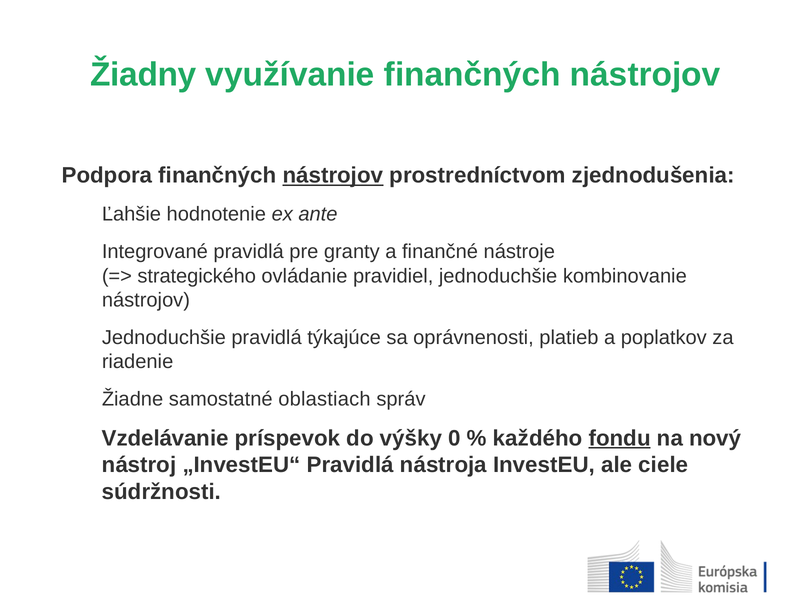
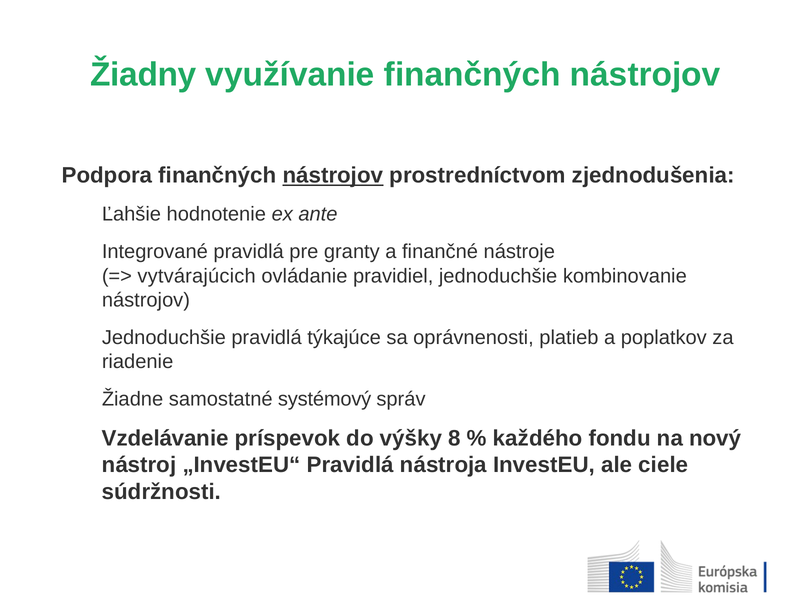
strategického: strategického -> vytvárajúcich
oblastiach: oblastiach -> systémový
0: 0 -> 8
fondu underline: present -> none
